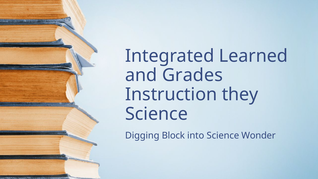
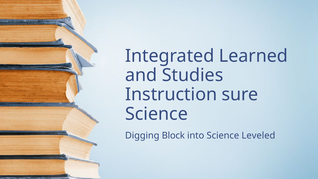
Grades: Grades -> Studies
they: they -> sure
Wonder: Wonder -> Leveled
